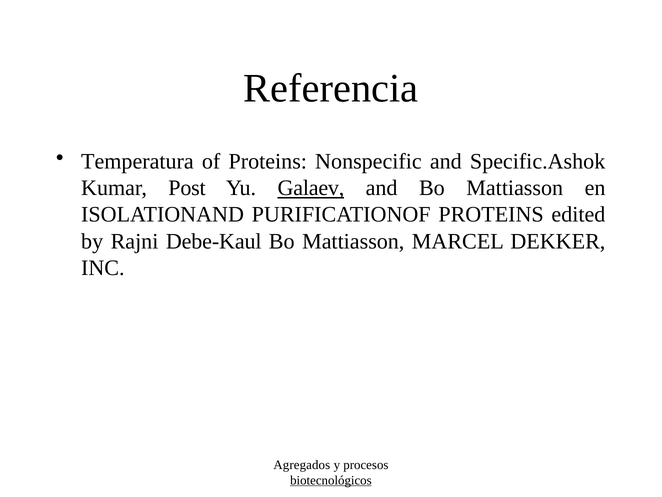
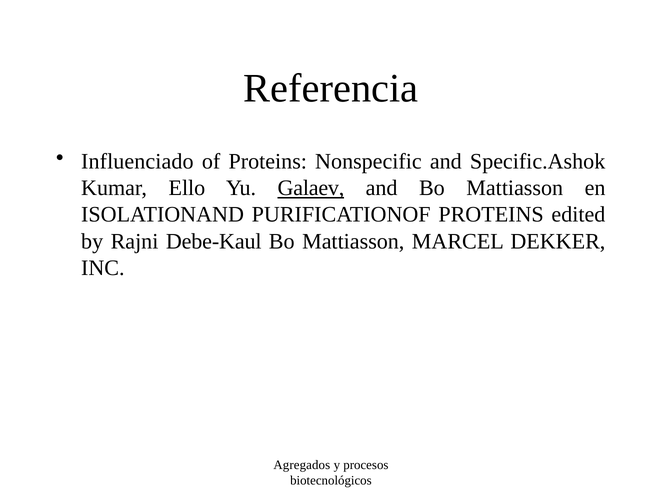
Temperatura: Temperatura -> Influenciado
Post: Post -> Ello
biotecnológicos underline: present -> none
